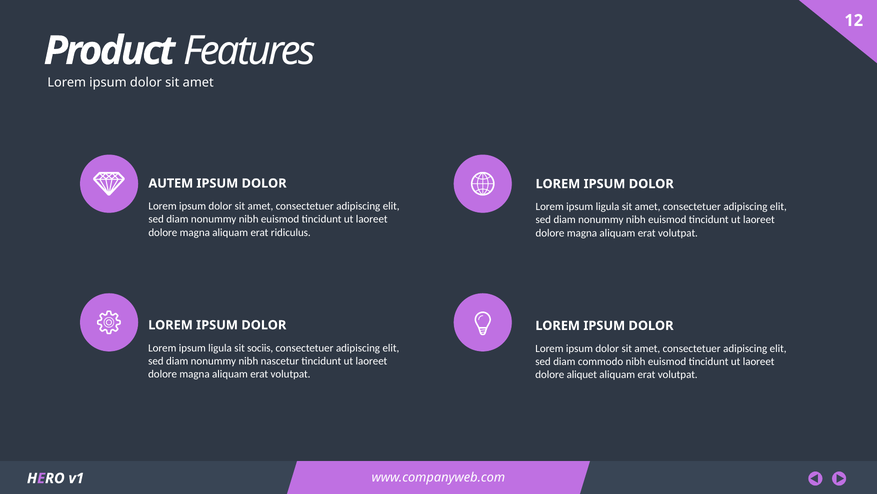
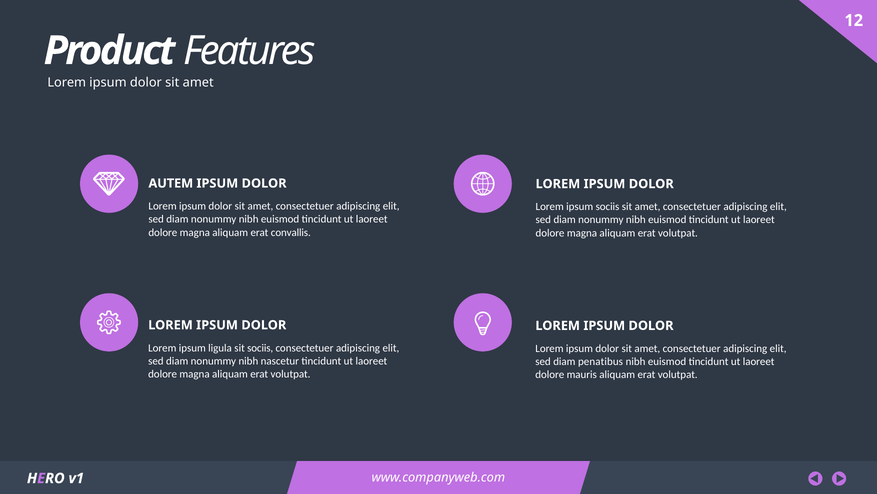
ligula at (607, 206): ligula -> sociis
ridiculus: ridiculus -> convallis
commodo: commodo -> penatibus
aliquet: aliquet -> mauris
